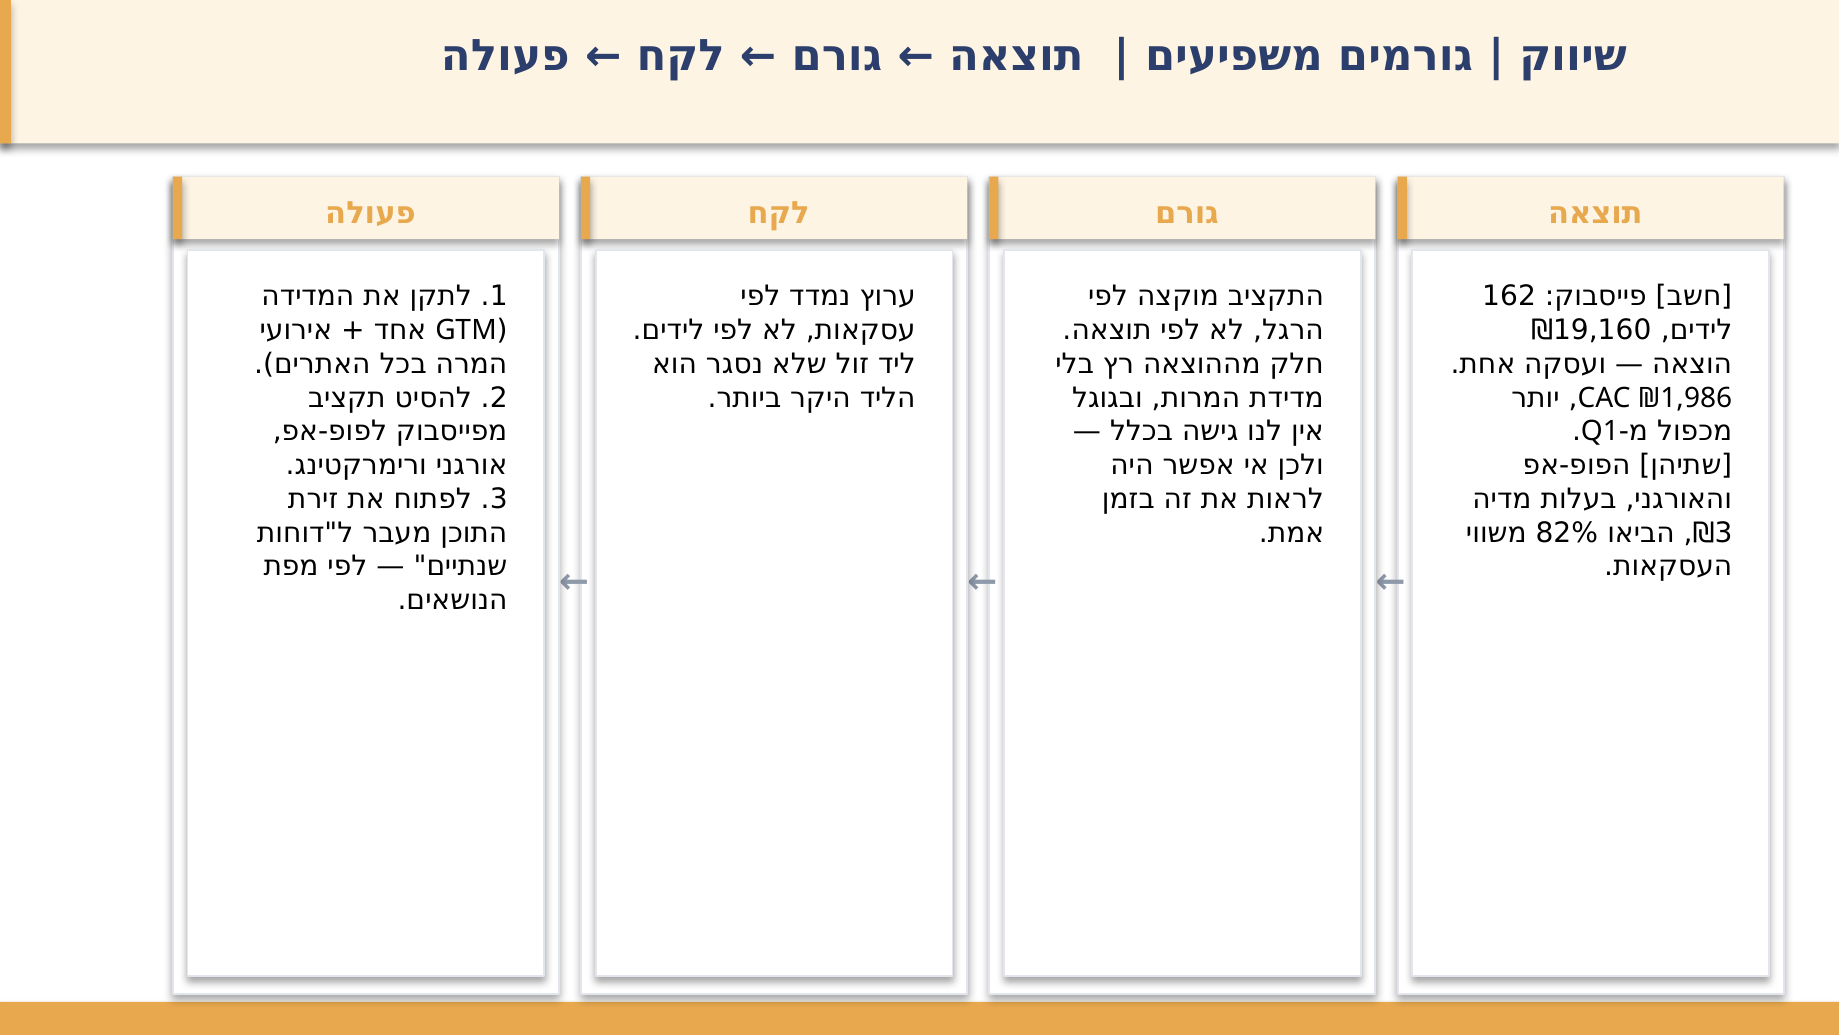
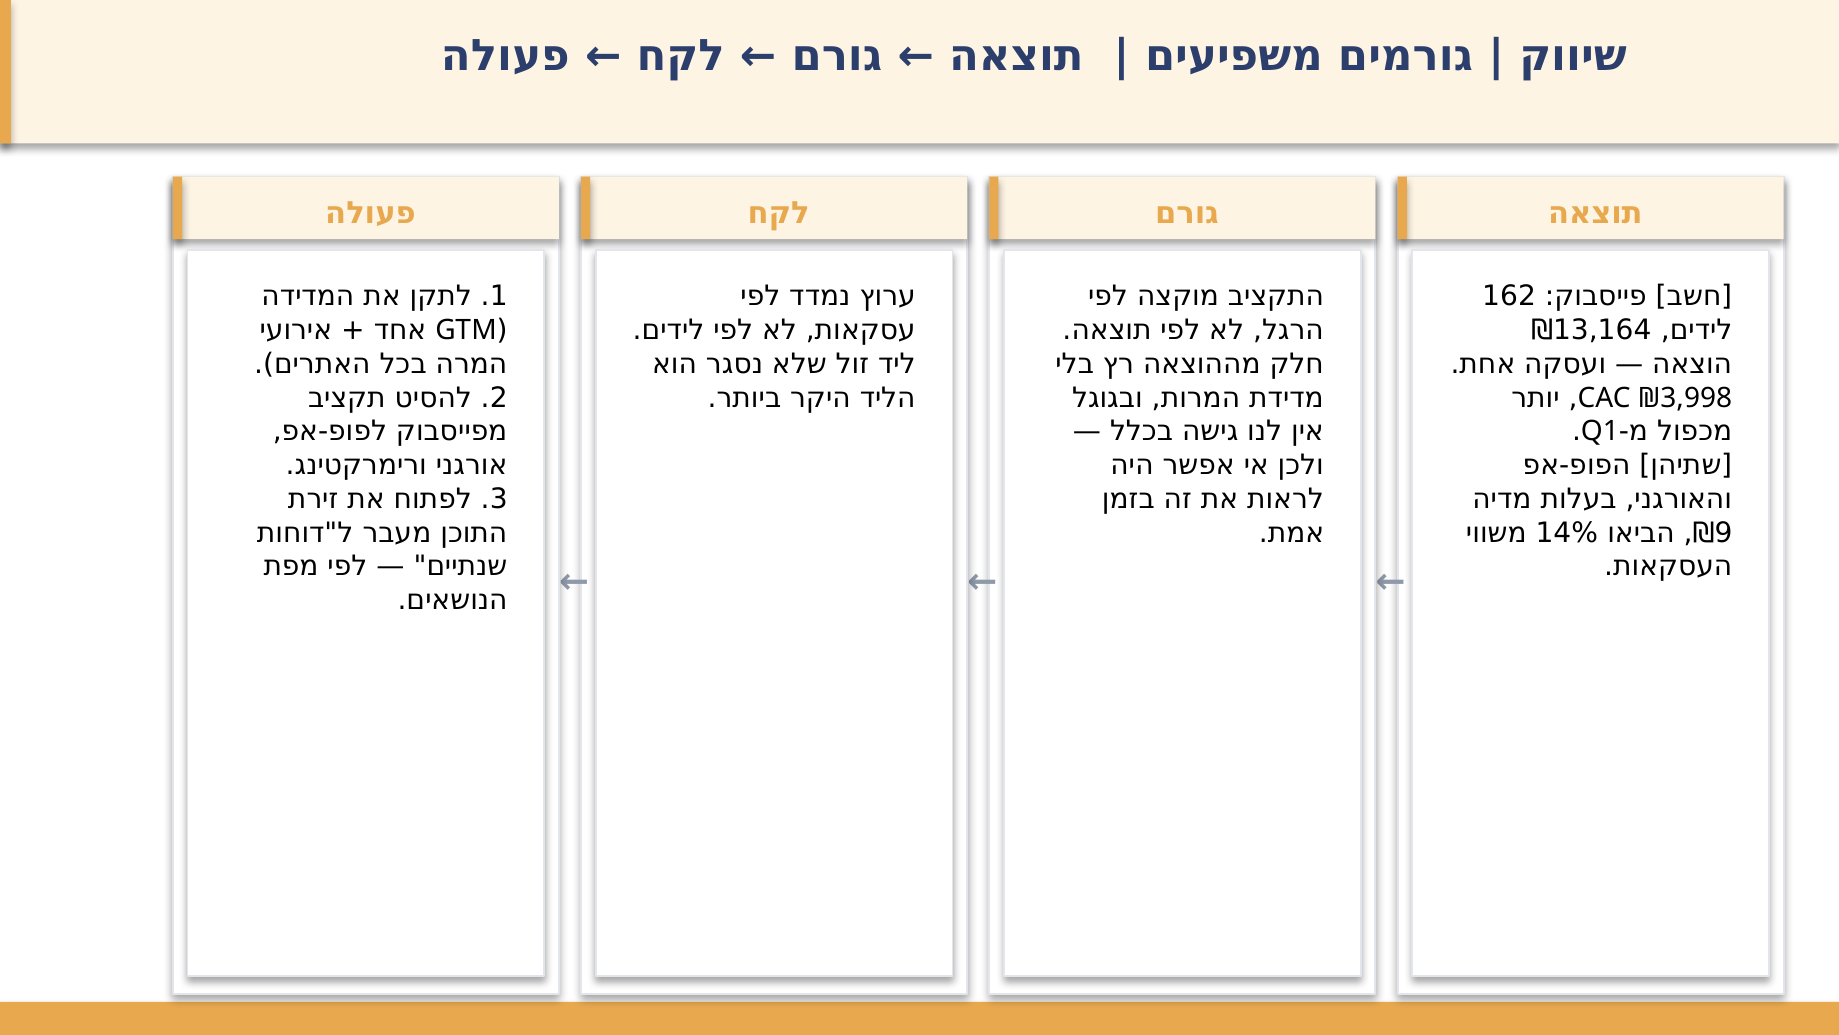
₪19,160: ₪19,160 -> ₪13,164
₪1,986: ₪1,986 -> ₪3,998
82%: 82% -> 14%
₪3: ₪3 -> ₪9
